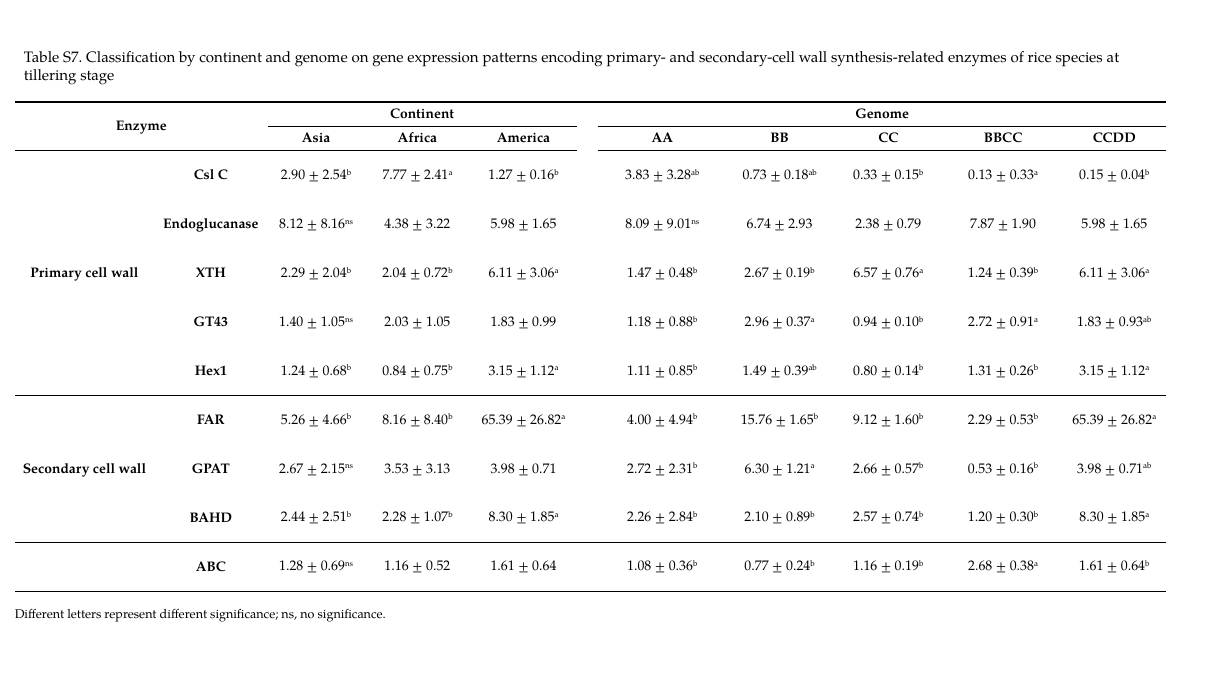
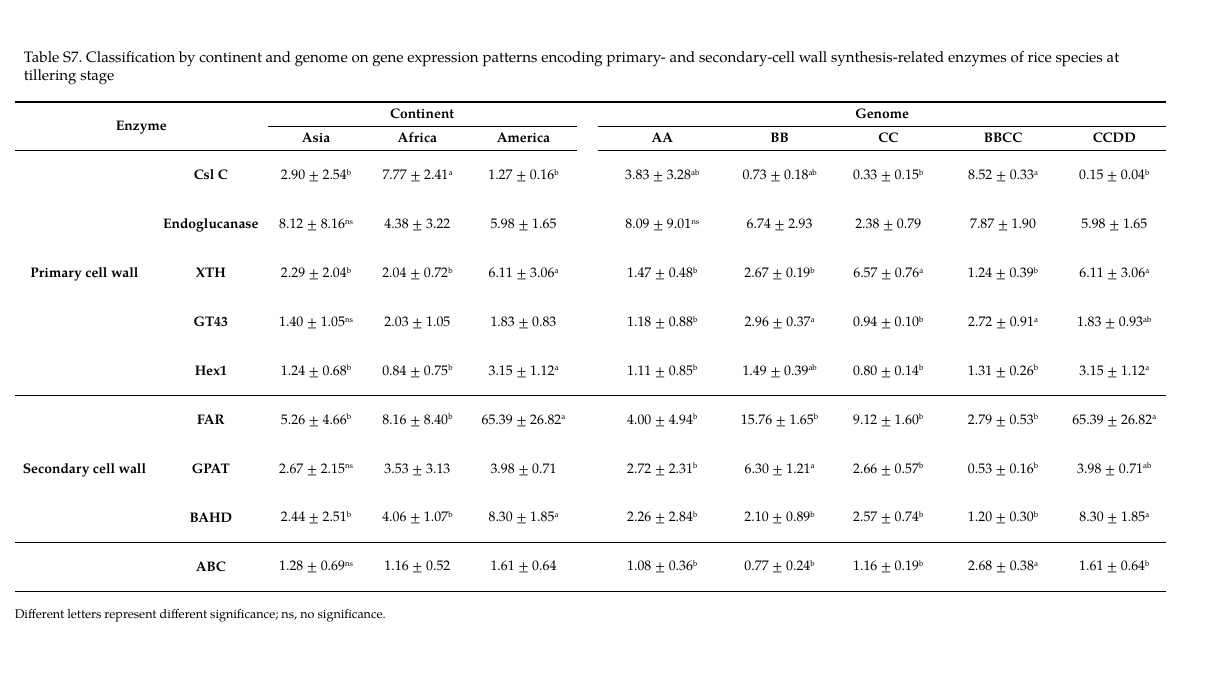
0.13: 0.13 -> 8.52
0.99: 0.99 -> 0.83
1.60b 2.29: 2.29 -> 2.79
2.28: 2.28 -> 4.06
